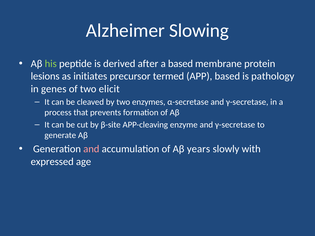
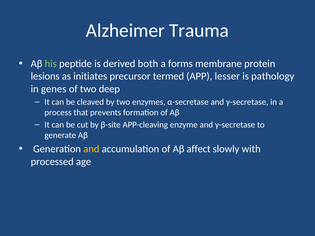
Slowing: Slowing -> Trauma
after: after -> both
a based: based -> forms
APP based: based -> lesser
elicit: elicit -> deep
and at (91, 149) colour: pink -> yellow
years: years -> affect
expressed: expressed -> processed
